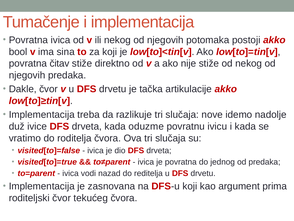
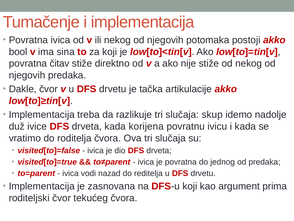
nove: nove -> skup
oduzme: oduzme -> korijena
